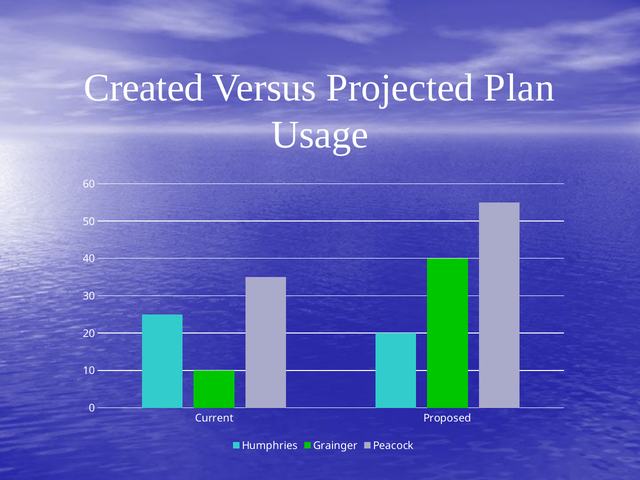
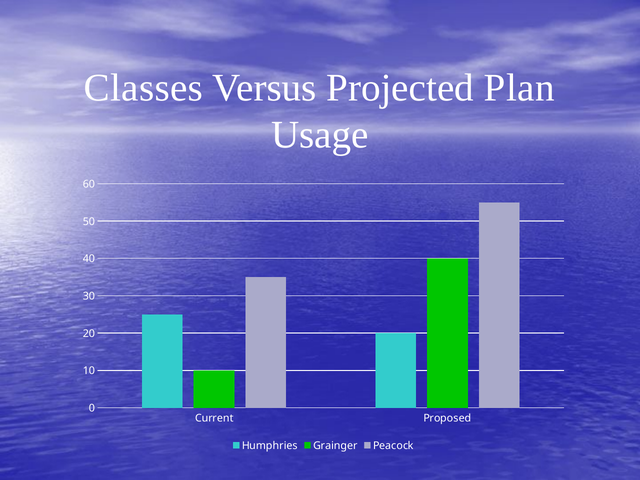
Created: Created -> Classes
